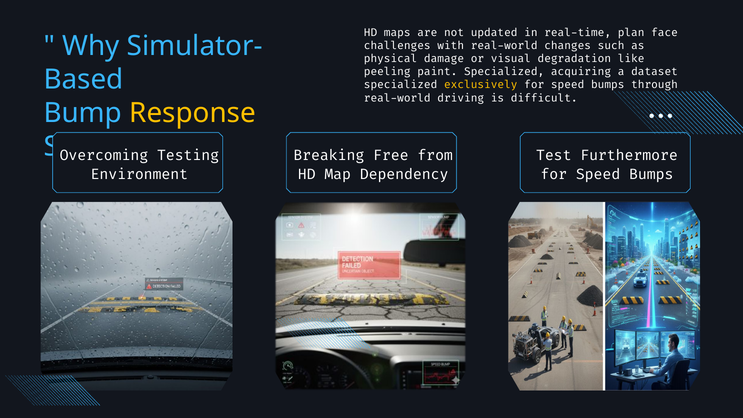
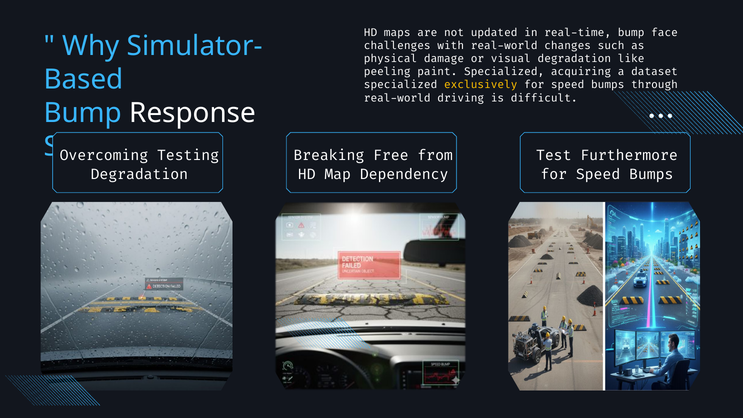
real-time plan: plan -> bump
Response colour: yellow -> white
Environment at (139, 174): Environment -> Degradation
